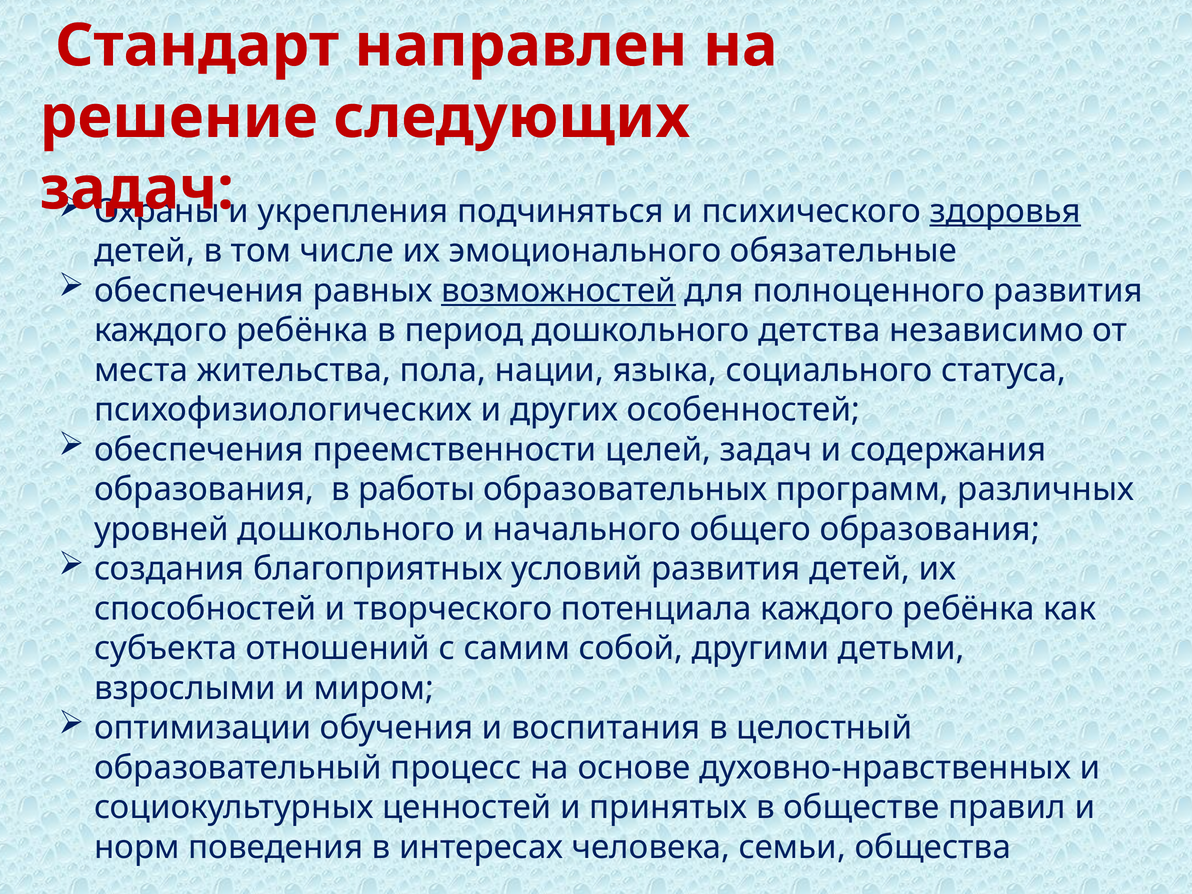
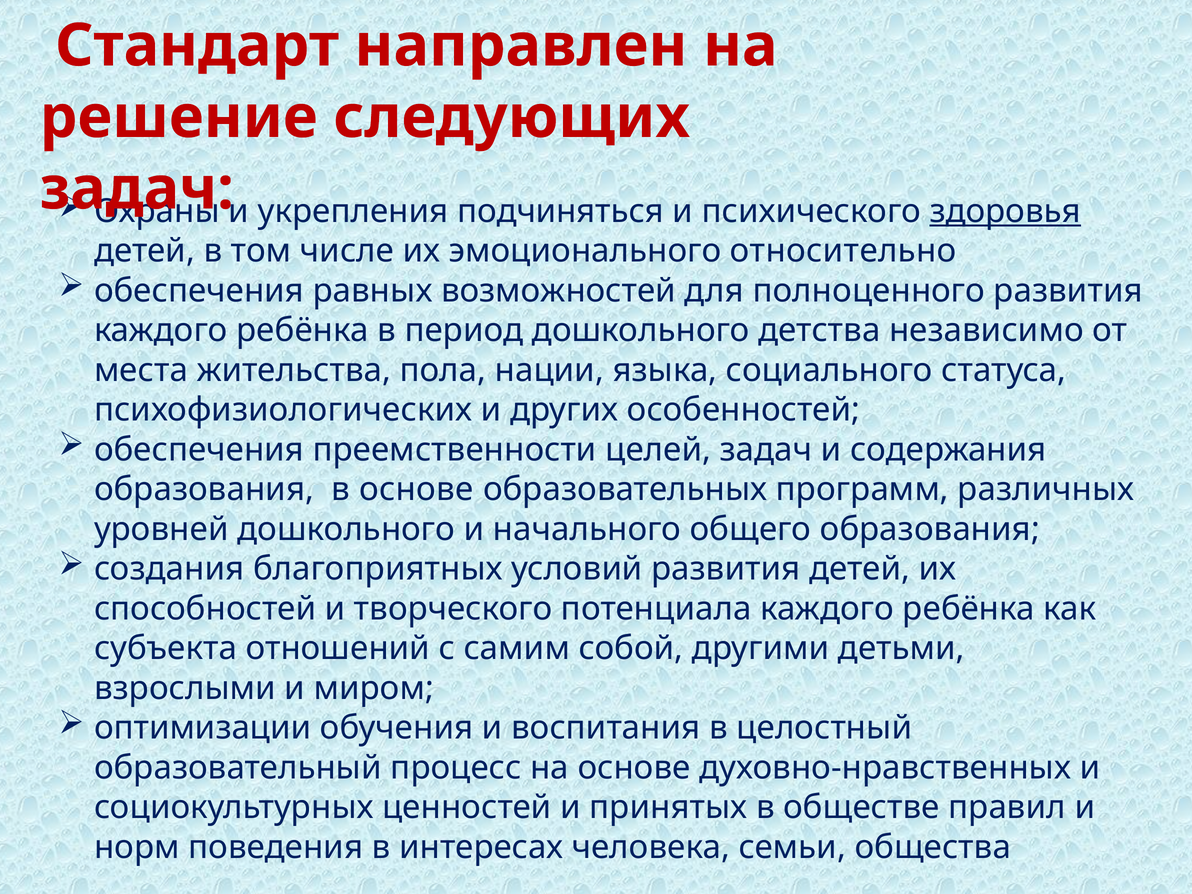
обязательные: обязательные -> относительно
возможностей underline: present -> none
в работы: работы -> основе
